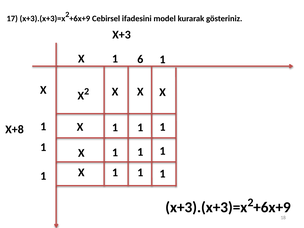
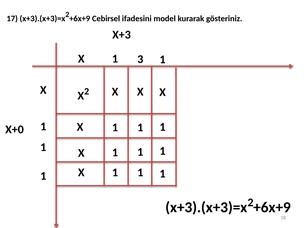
6: 6 -> 3
X+8: X+8 -> X+0
